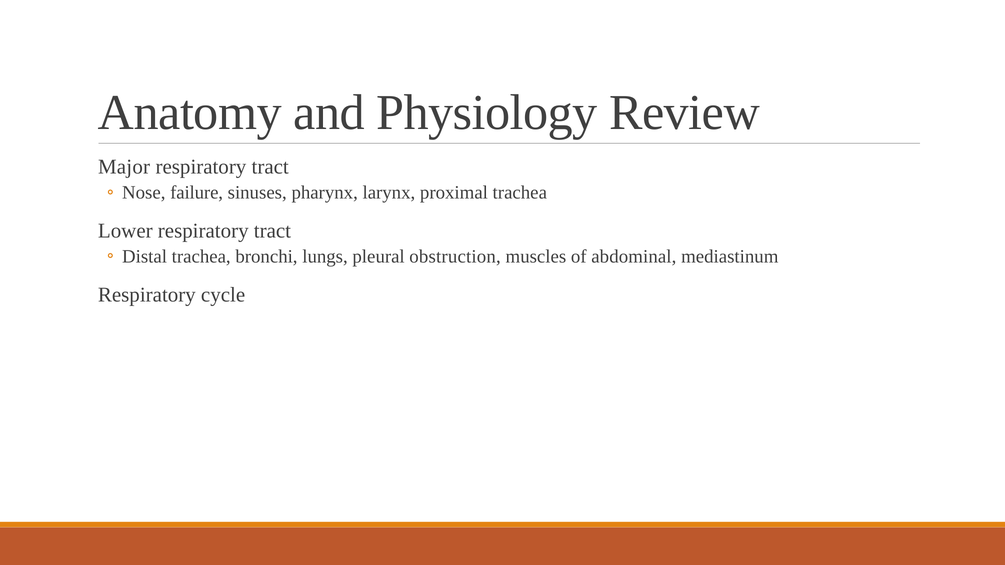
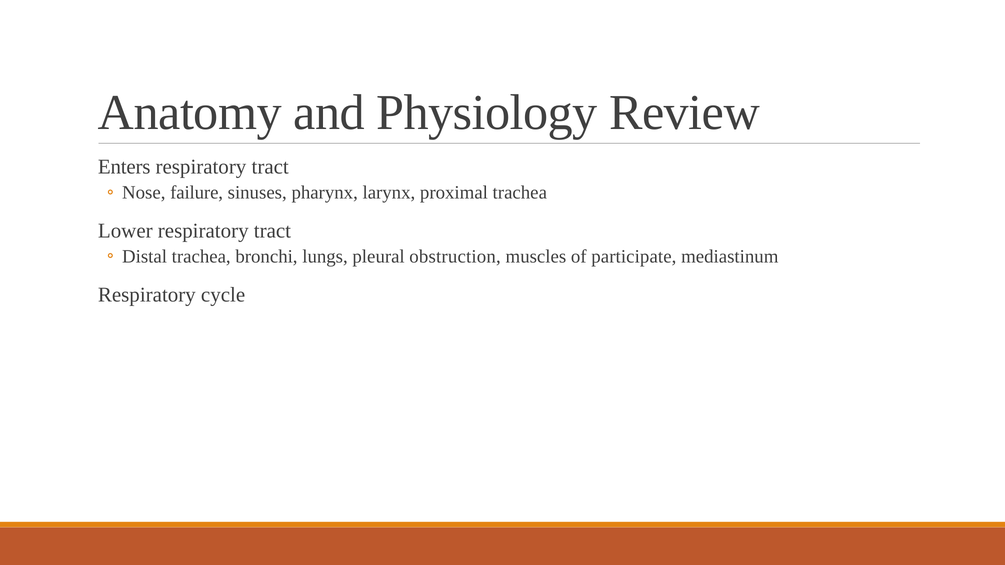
Major: Major -> Enters
abdominal: abdominal -> participate
